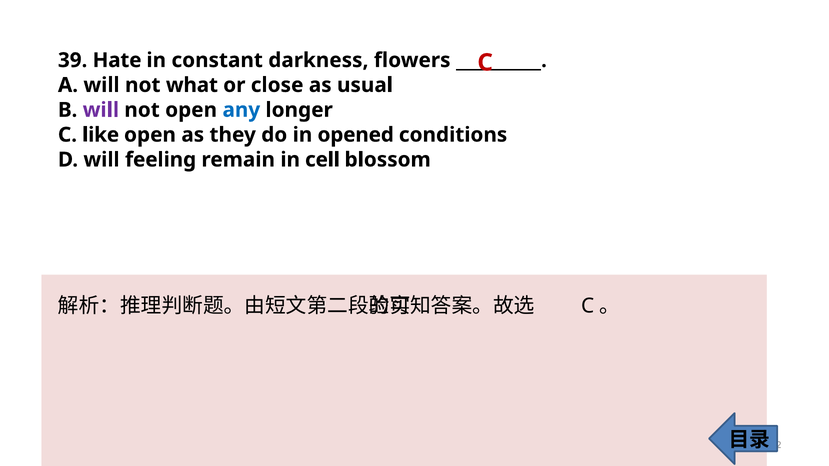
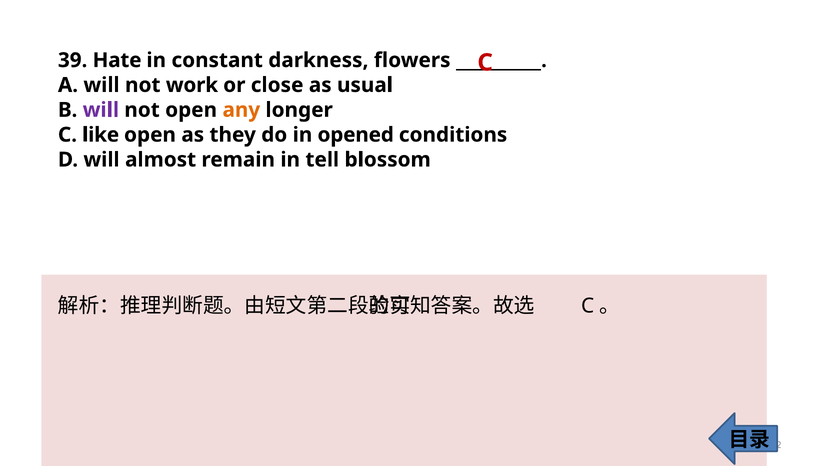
what: what -> work
any colour: blue -> orange
feeling: feeling -> almost
cell: cell -> tell
